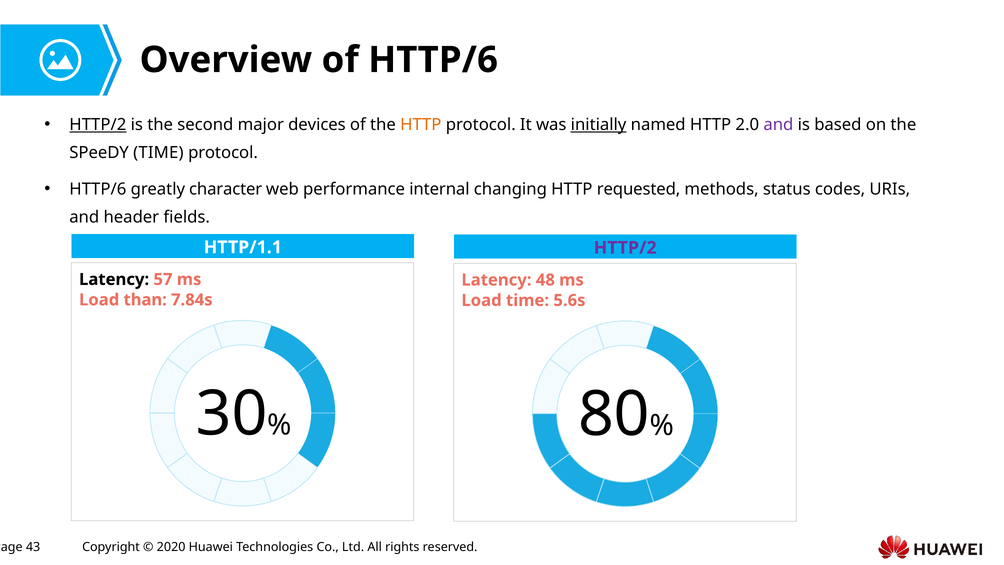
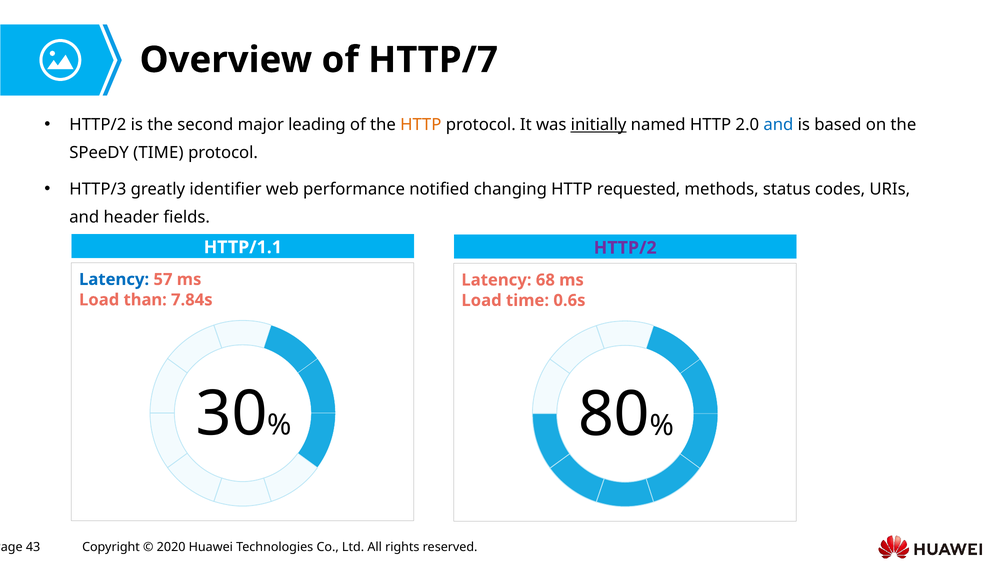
of HTTP/6: HTTP/6 -> HTTP/7
HTTP/2 at (98, 125) underline: present -> none
devices: devices -> leading
and at (778, 125) colour: purple -> blue
HTTP/6 at (98, 189): HTTP/6 -> HTTP/3
character: character -> identifier
internal: internal -> notified
Latency at (114, 279) colour: black -> blue
48: 48 -> 68
5.6s: 5.6s -> 0.6s
